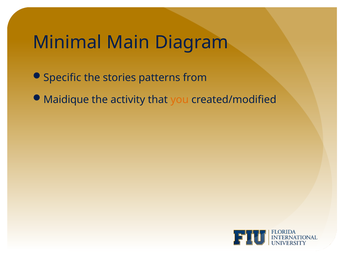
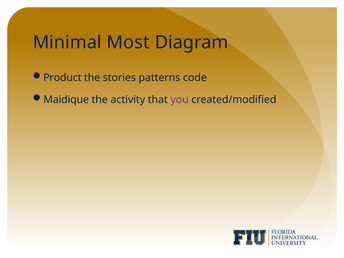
Main: Main -> Most
Specific: Specific -> Product
from: from -> code
you colour: orange -> purple
